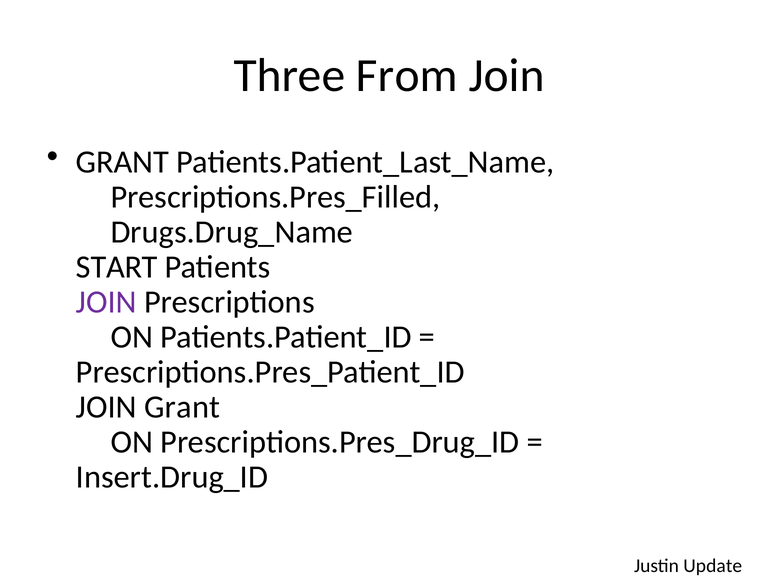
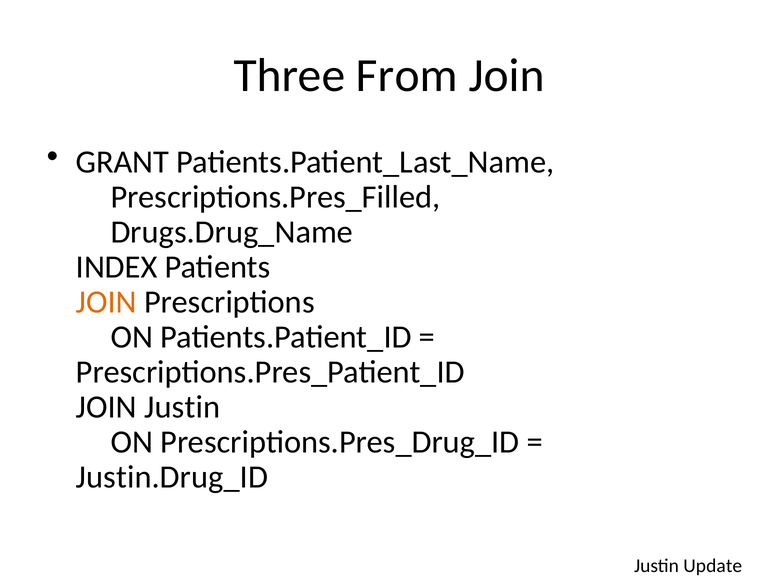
START: START -> INDEX
JOIN at (106, 302) colour: purple -> orange
JOIN Grant: Grant -> Justin
Insert.Drug_ID: Insert.Drug_ID -> Justin.Drug_ID
